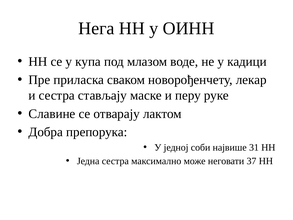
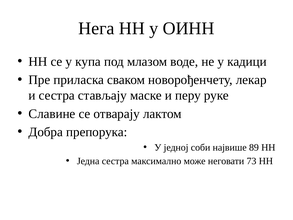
31: 31 -> 89
37: 37 -> 73
